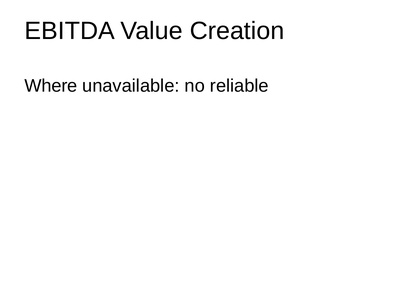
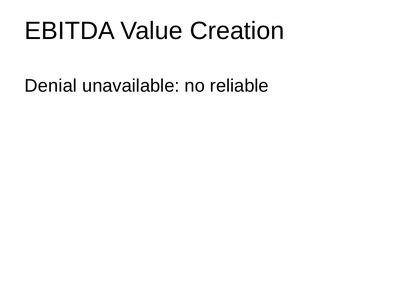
Where: Where -> Denial
